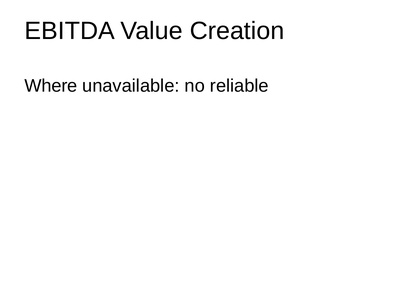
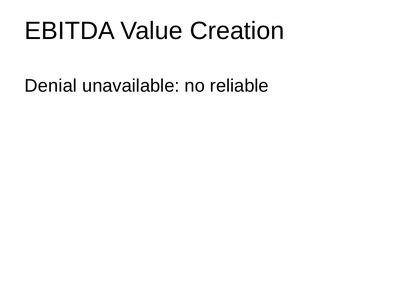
Where: Where -> Denial
